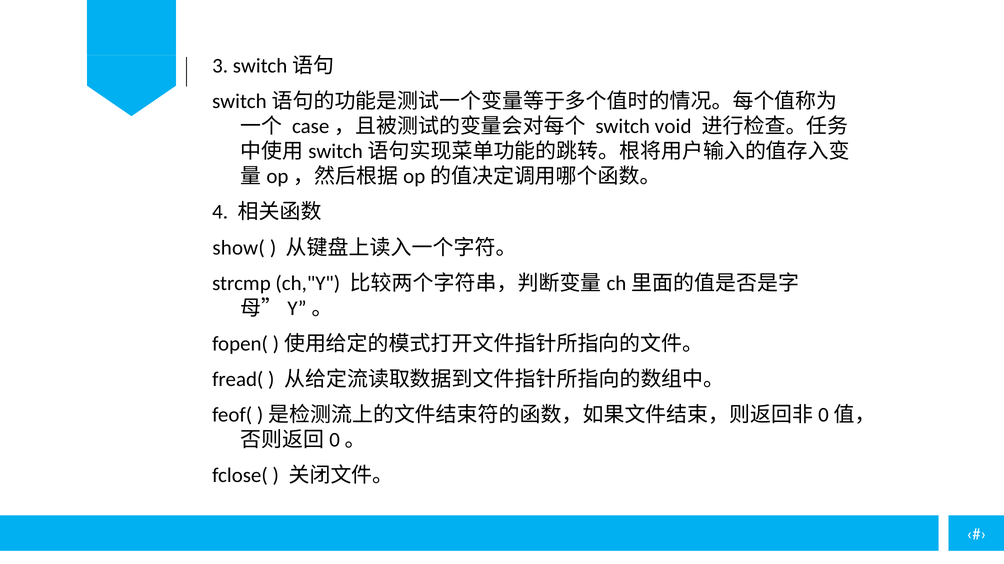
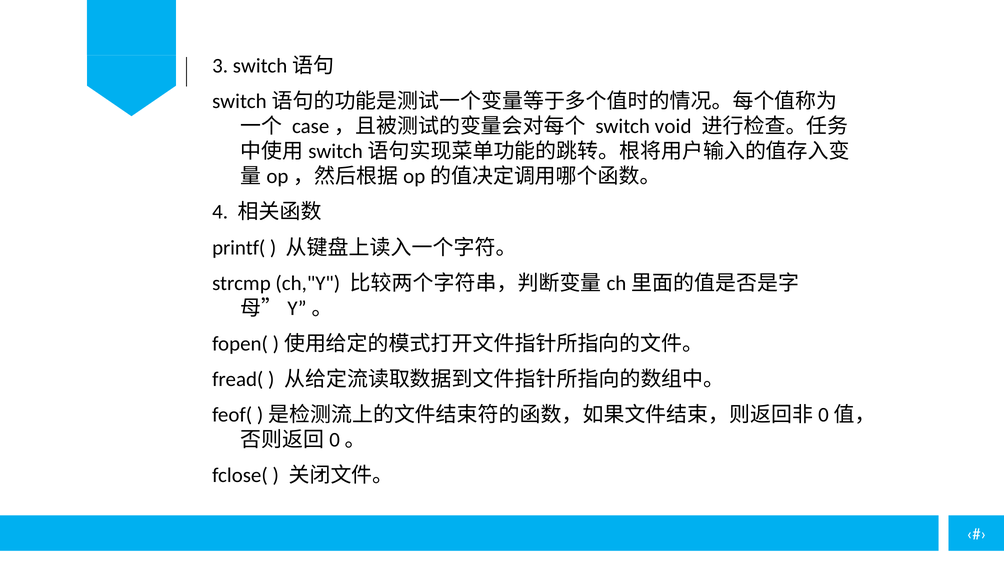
show(: show( -> printf(
